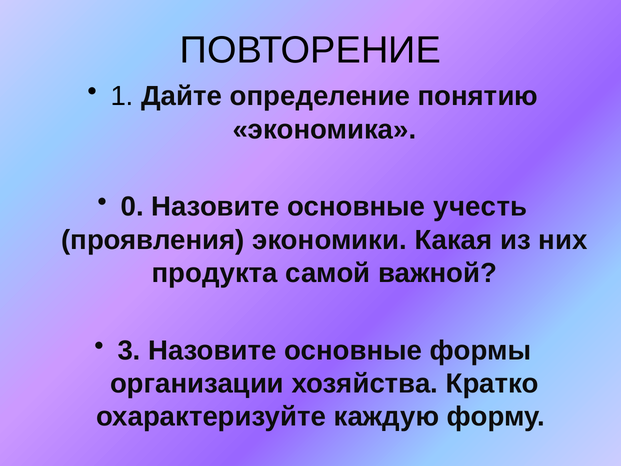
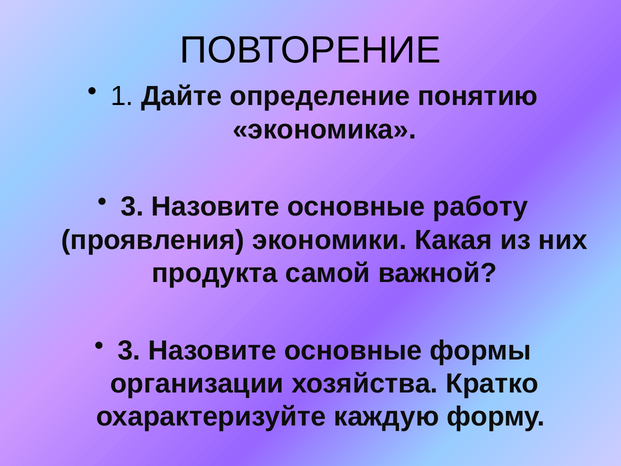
0 at (132, 207): 0 -> 3
учесть: учесть -> работу
